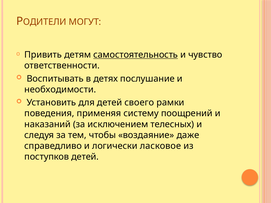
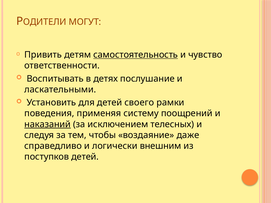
необходимости: необходимости -> ласкательными
наказаний underline: none -> present
ласковое: ласковое -> внешним
